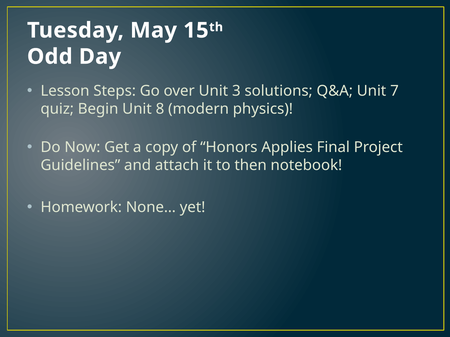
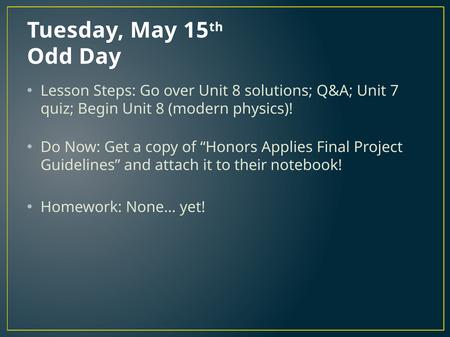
over Unit 3: 3 -> 8
then: then -> their
